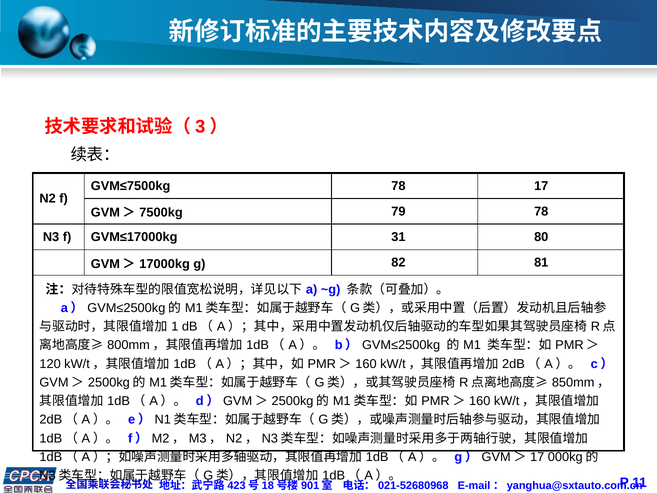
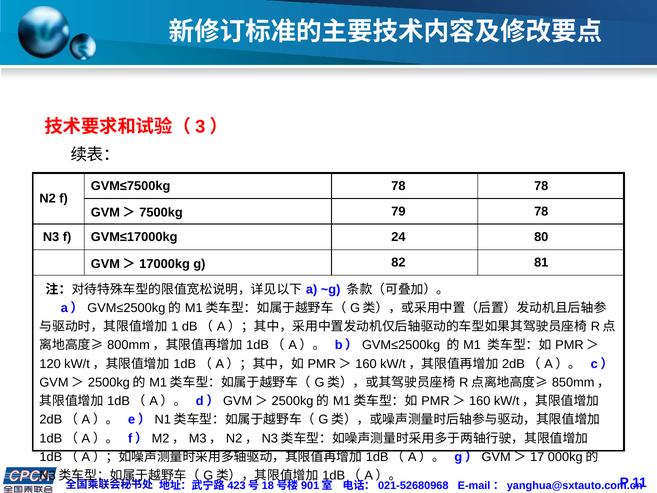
78 17: 17 -> 78
31: 31 -> 24
